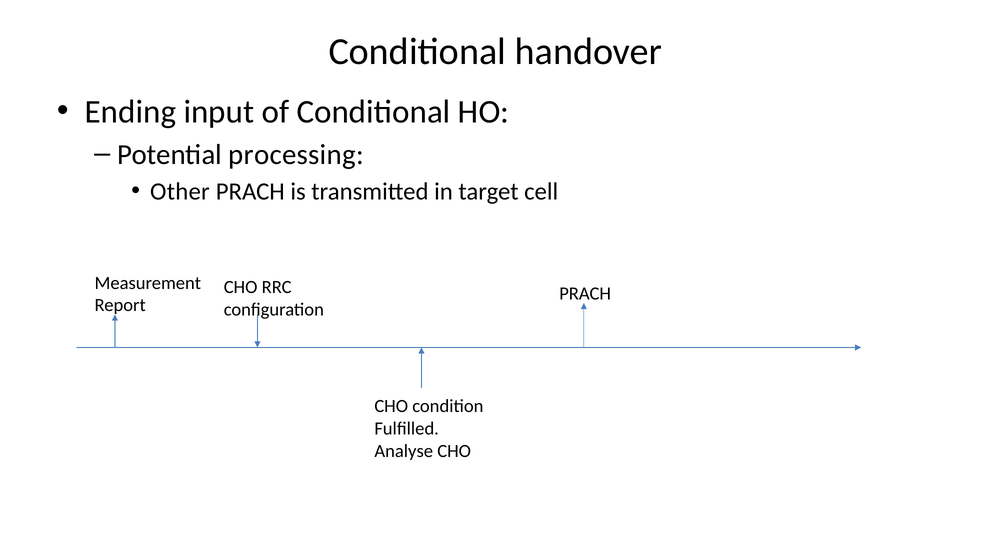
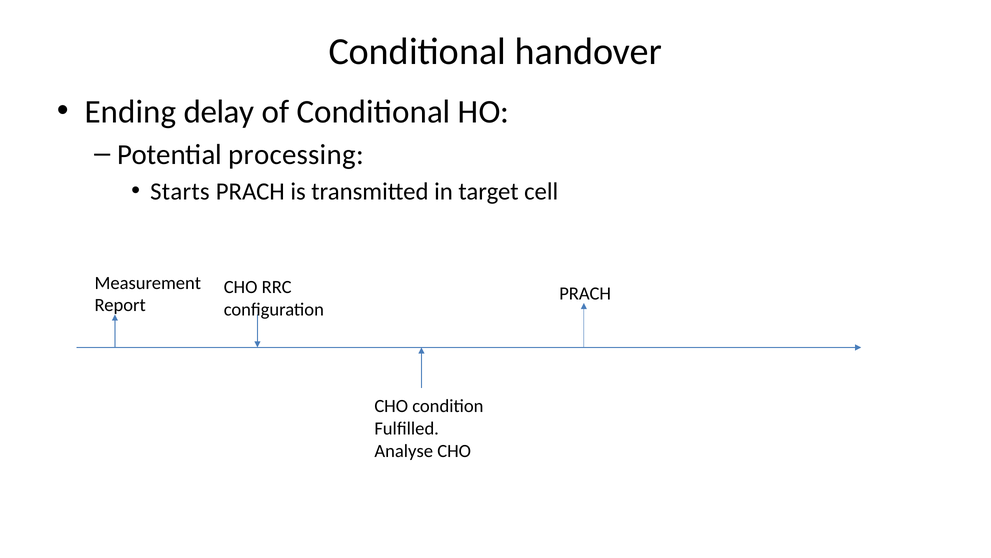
input: input -> delay
Other: Other -> Starts
